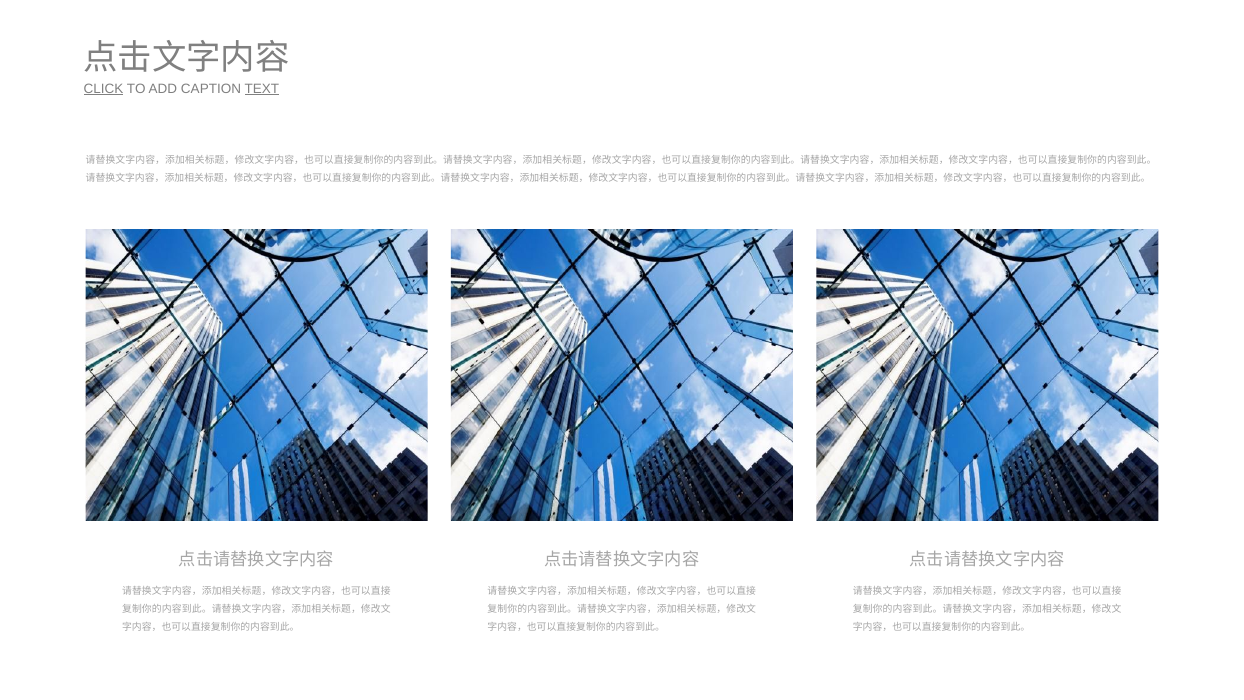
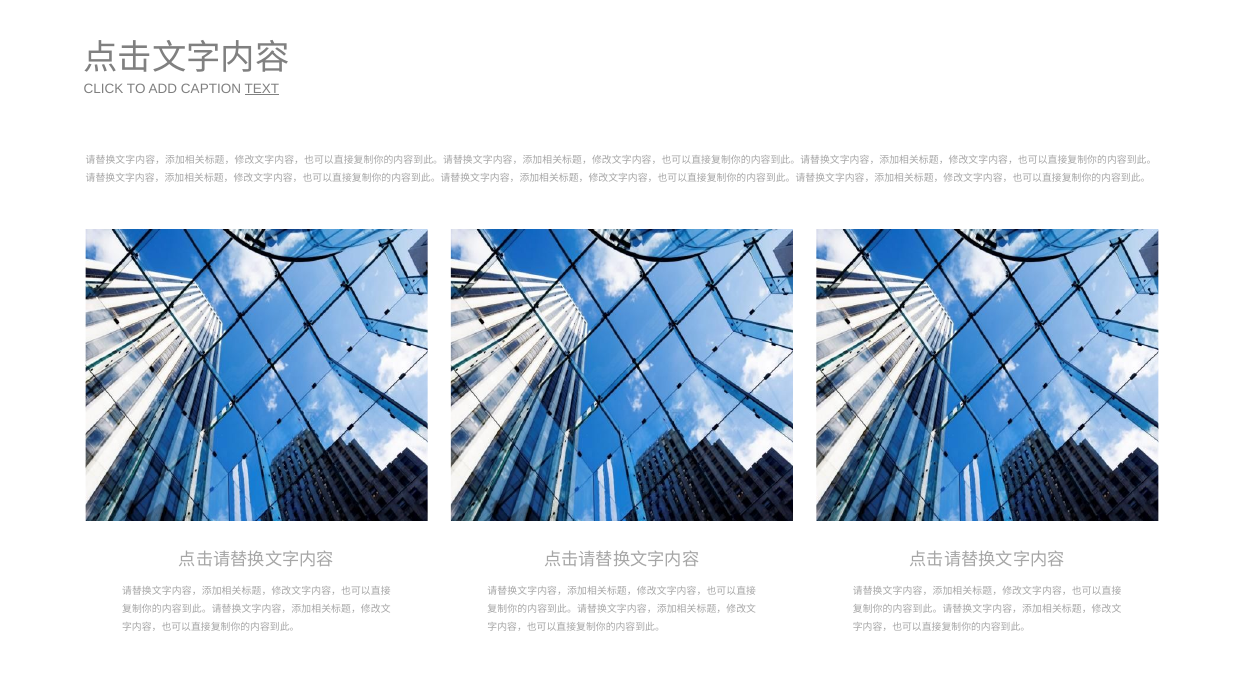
CLICK underline: present -> none
